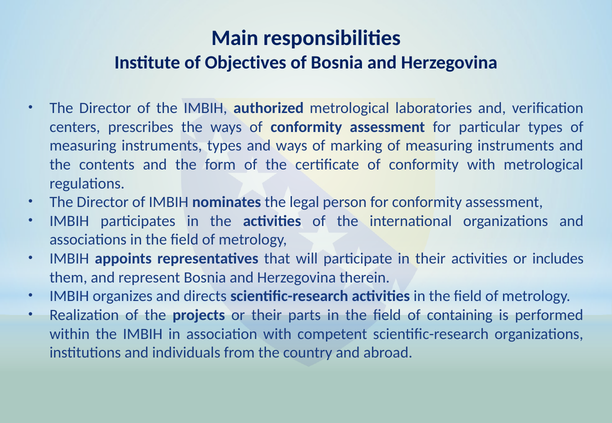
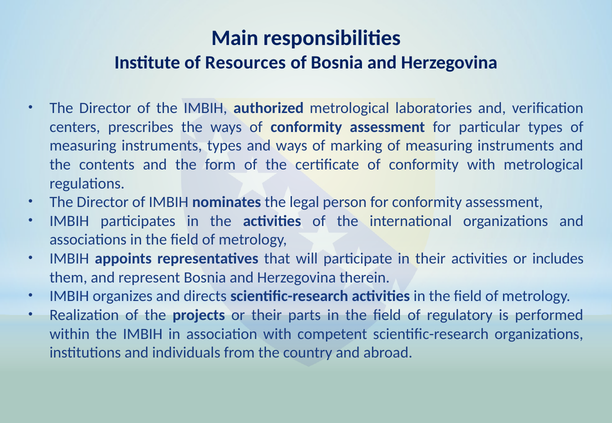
Objectives: Objectives -> Resources
containing: containing -> regulatory
